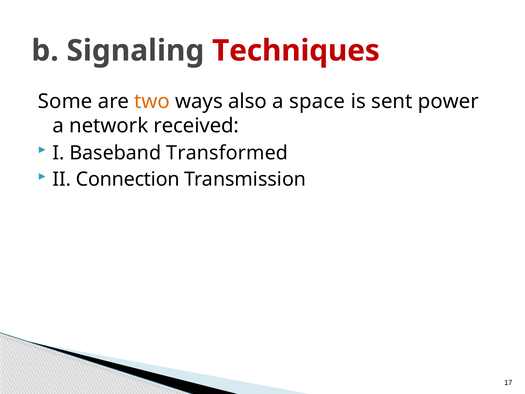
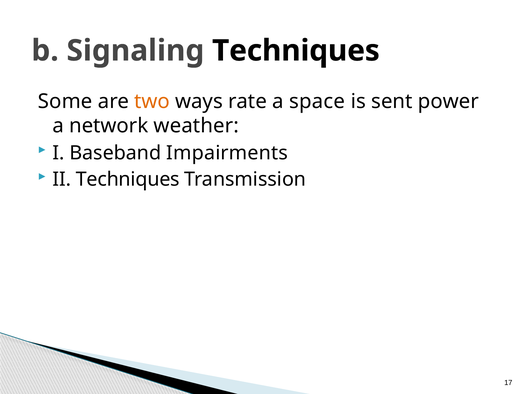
Techniques at (296, 51) colour: red -> black
also: also -> rate
received: received -> weather
Transformed: Transformed -> Impairments
II Connection: Connection -> Techniques
